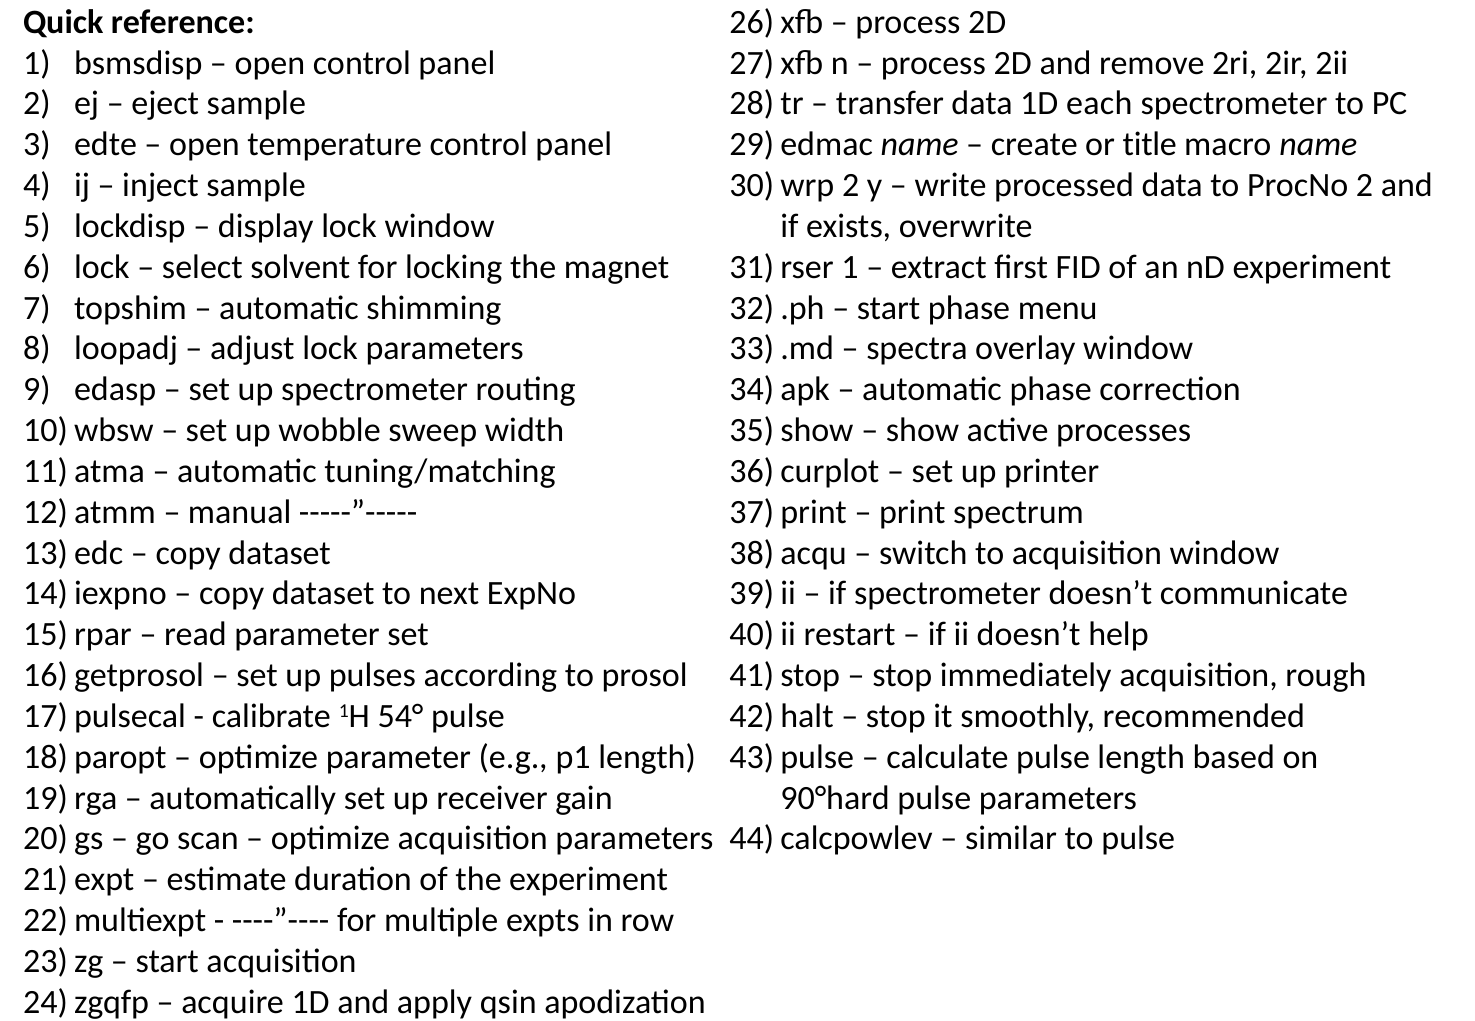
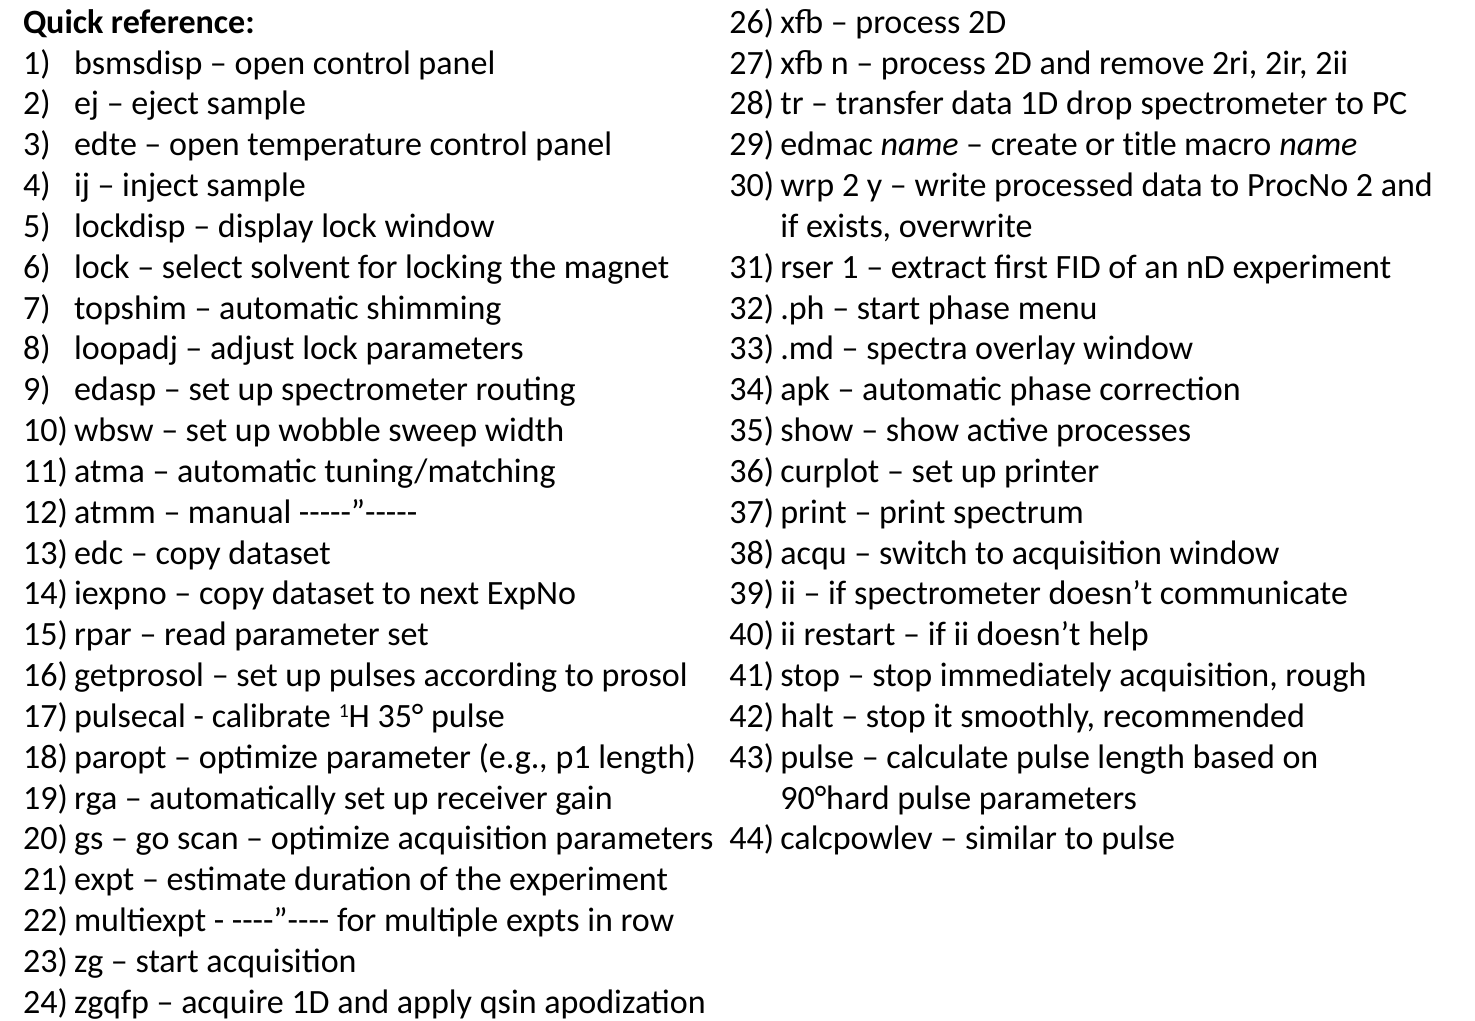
each: each -> drop
54°: 54° -> 35°
